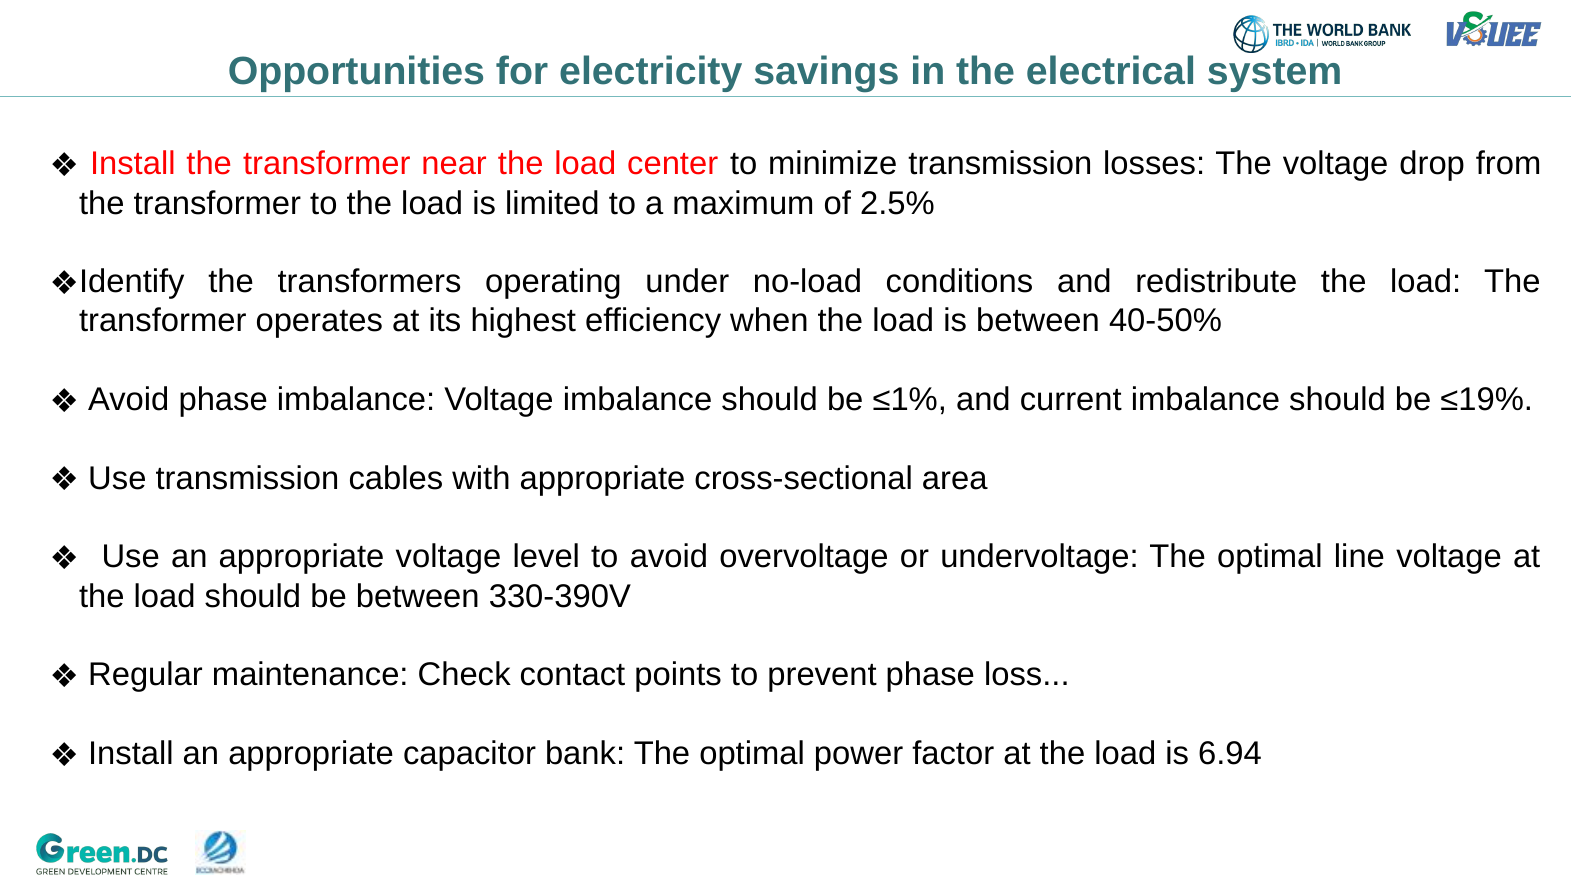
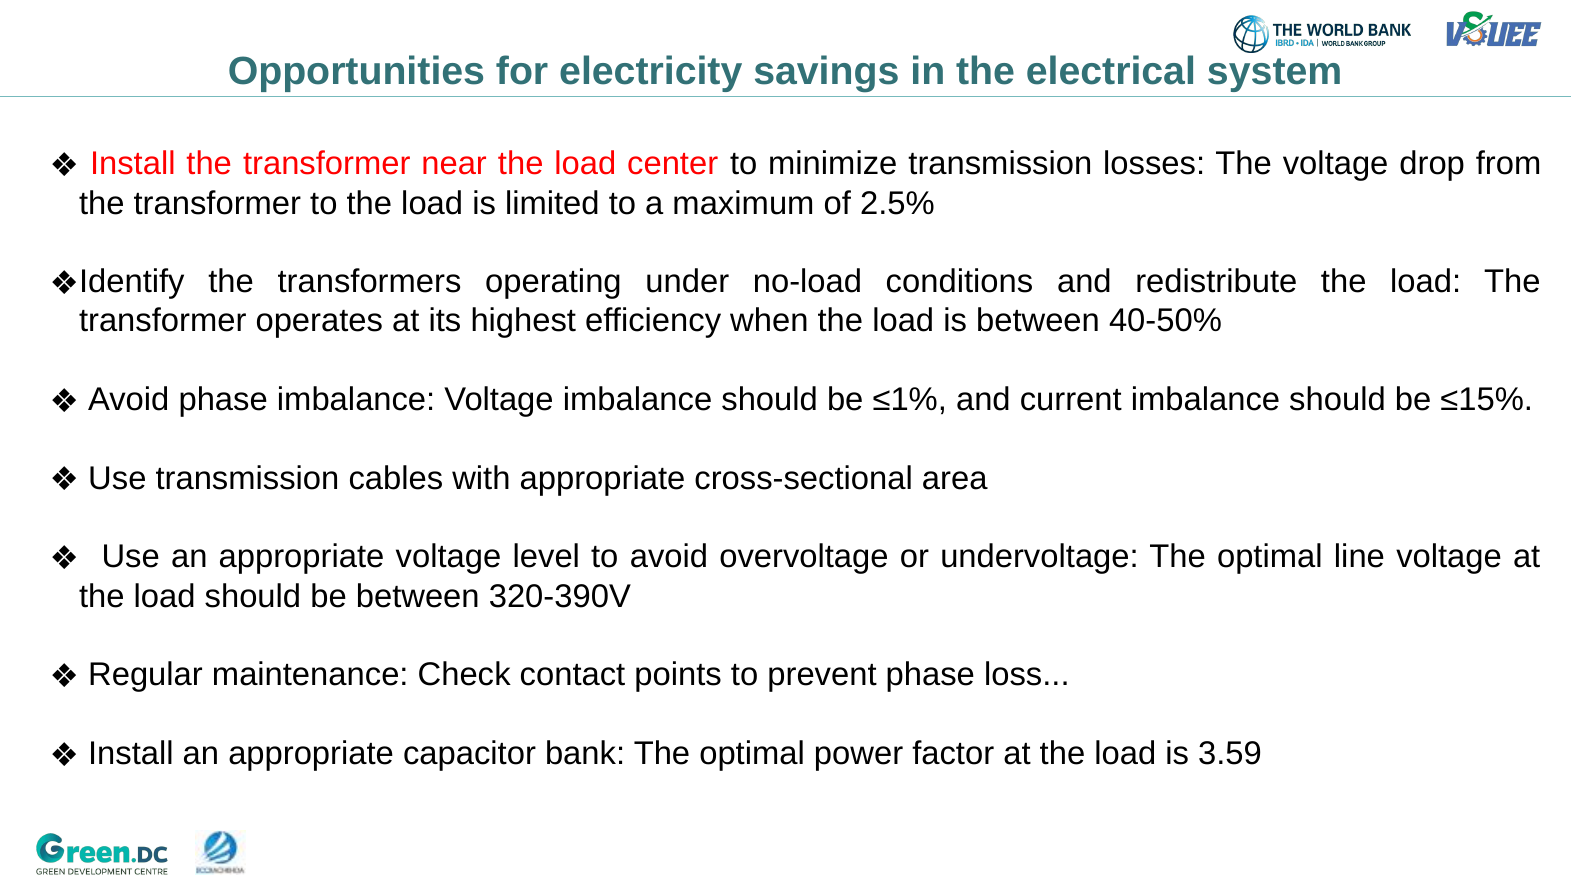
≤19%: ≤19% -> ≤15%
330-390V: 330-390V -> 320-390V
6.94: 6.94 -> 3.59
